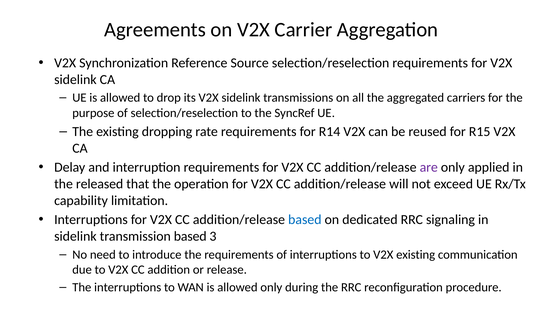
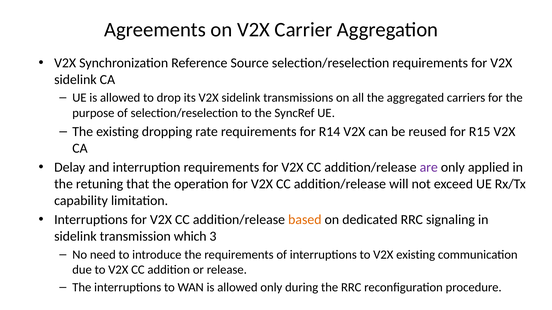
released: released -> retuning
based at (305, 220) colour: blue -> orange
transmission based: based -> which
